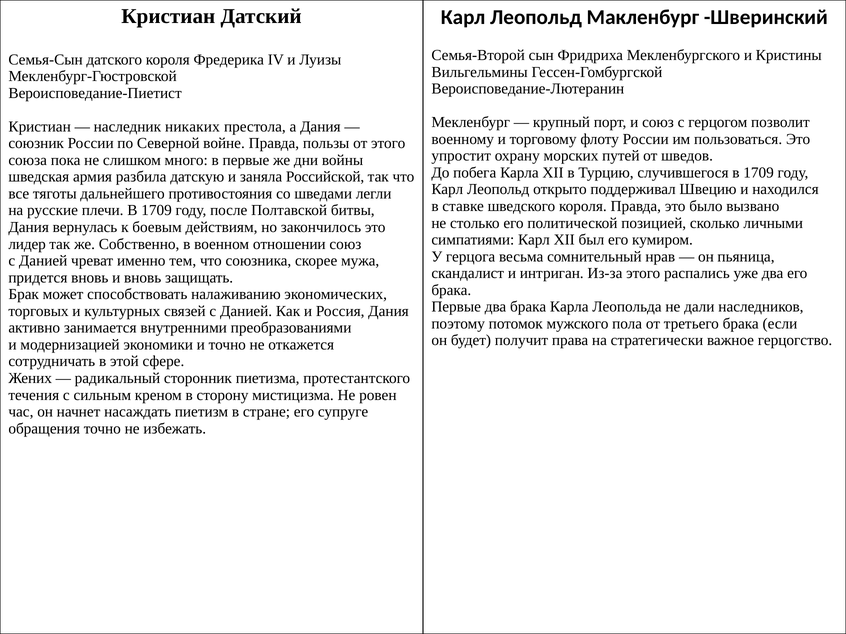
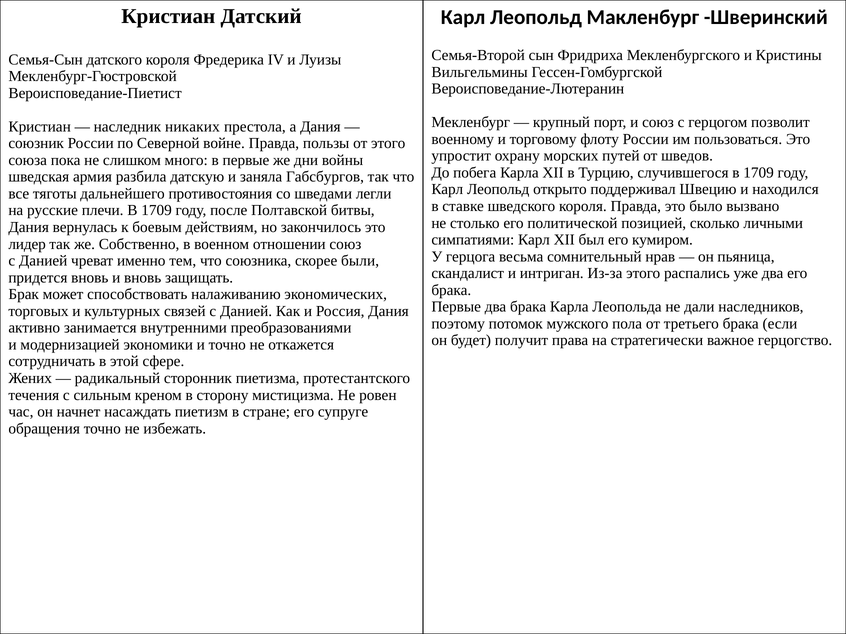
Российской: Российской -> Габсбургов
мужа: мужа -> были
